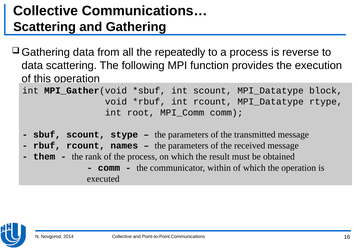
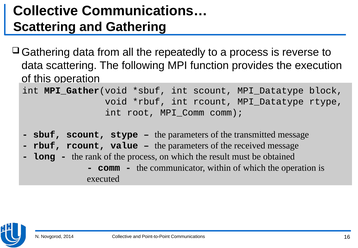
names: names -> value
them: them -> long
